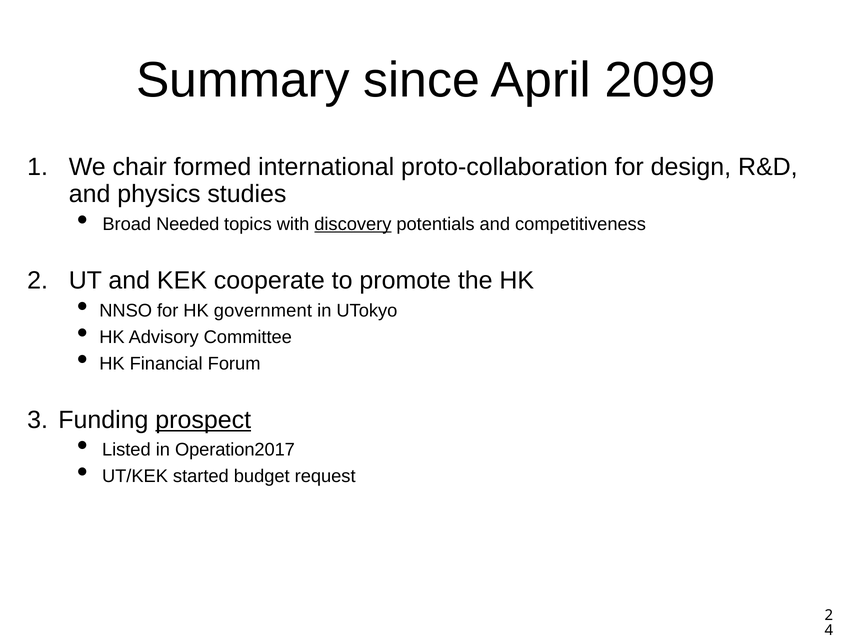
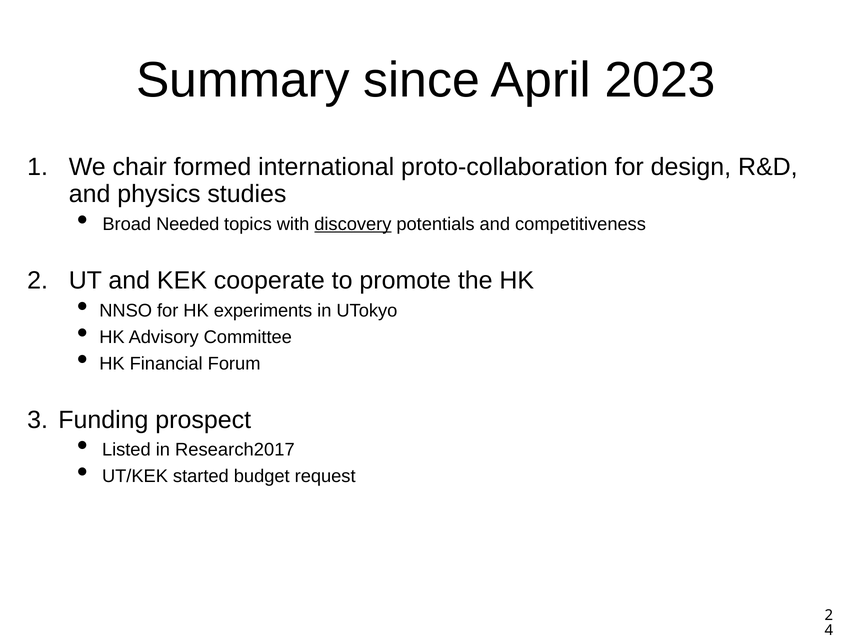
2099: 2099 -> 2023
government: government -> experiments
prospect underline: present -> none
Operation2017: Operation2017 -> Research2017
